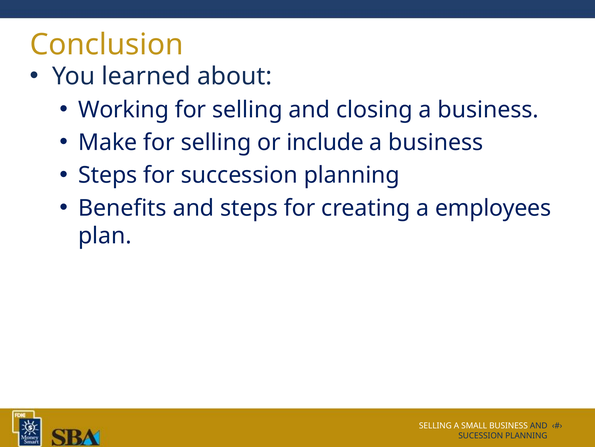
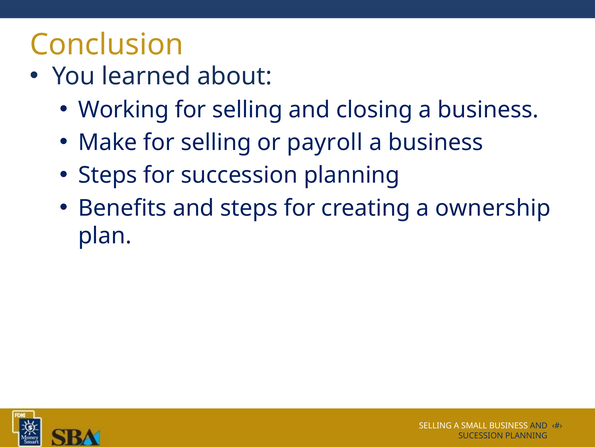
include: include -> payroll
employees: employees -> ownership
